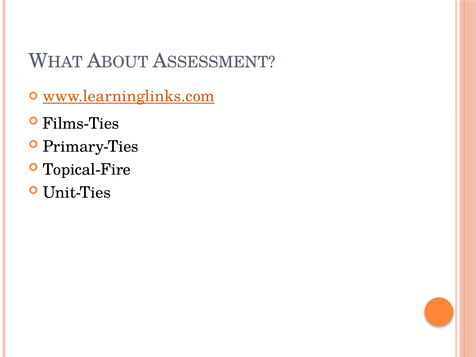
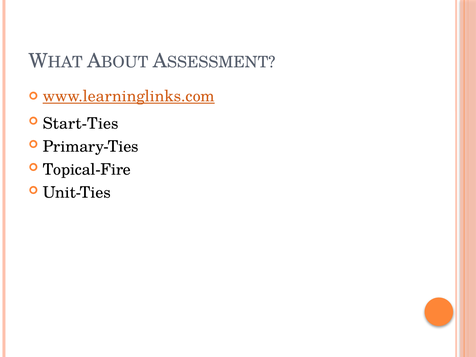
Films-Ties: Films-Ties -> Start-Ties
